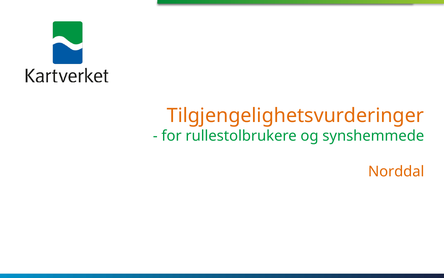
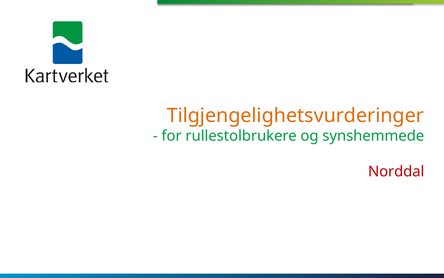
Norddal colour: orange -> red
